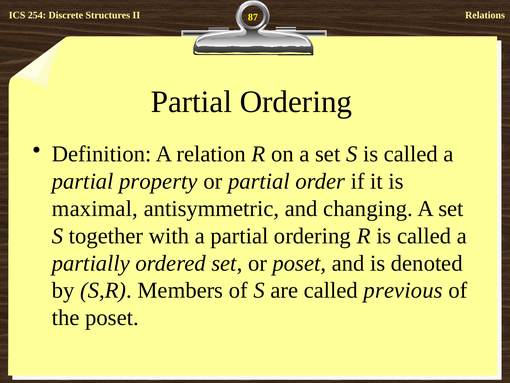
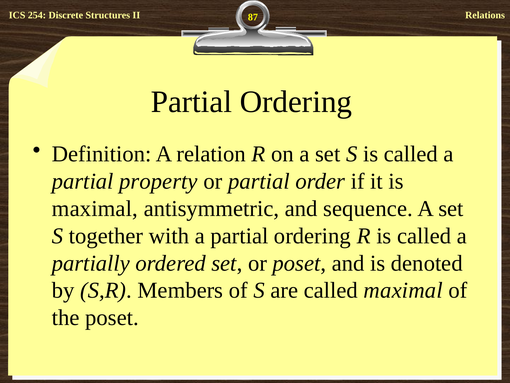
changing: changing -> sequence
called previous: previous -> maximal
